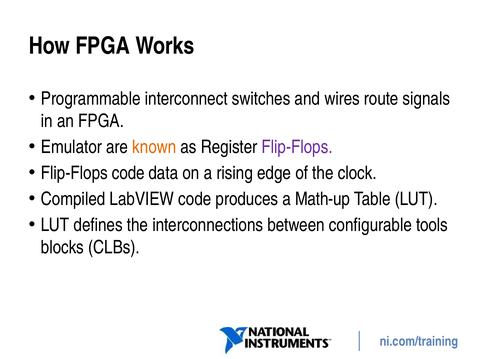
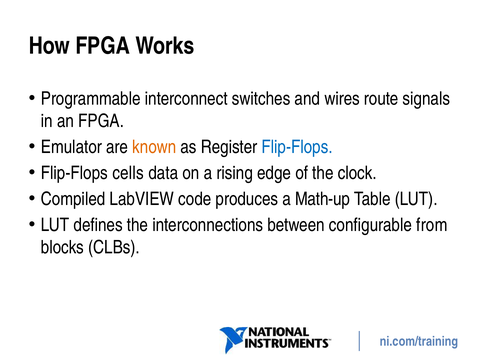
Flip-Flops at (297, 147) colour: purple -> blue
Flip-Flops code: code -> cells
tools: tools -> from
